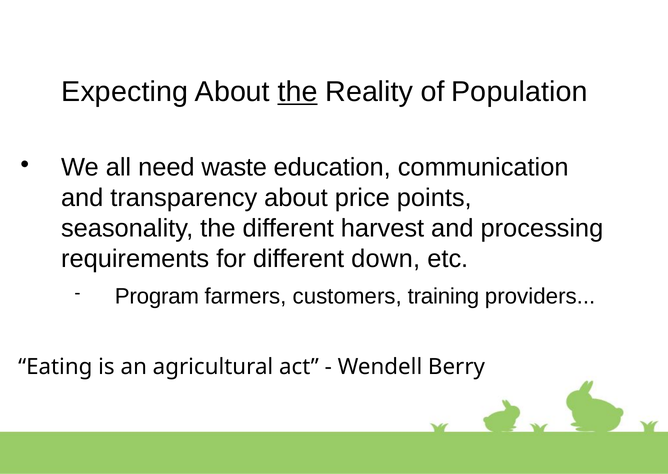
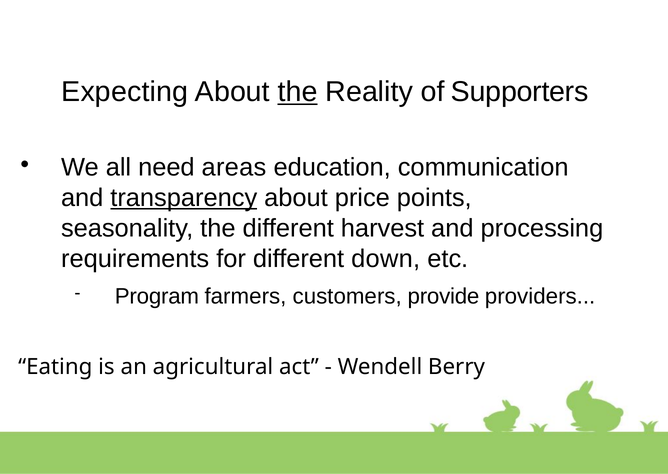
Population: Population -> Supporters
waste: waste -> areas
transparency underline: none -> present
training: training -> provide
